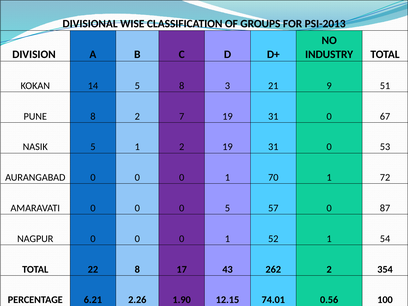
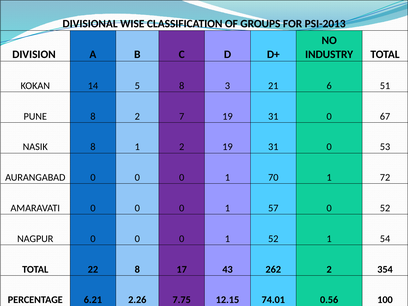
9: 9 -> 6
NASIK 5: 5 -> 8
5 at (227, 208): 5 -> 1
0 87: 87 -> 52
1.90: 1.90 -> 7.75
